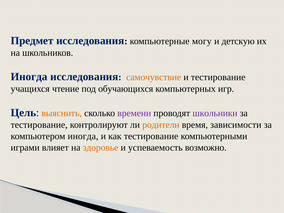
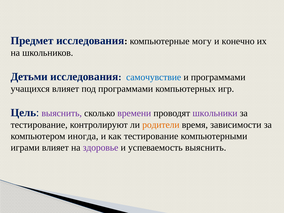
детскую: детскую -> конечно
Иногда at (29, 77): Иногда -> Детьми
самочувствие colour: orange -> blue
и тестирование: тестирование -> программами
учащихся чтение: чтение -> влияет
под обучающихся: обучающихся -> программами
выяснить at (62, 113) colour: orange -> purple
здоровье colour: orange -> purple
успеваемость возможно: возможно -> выяснить
